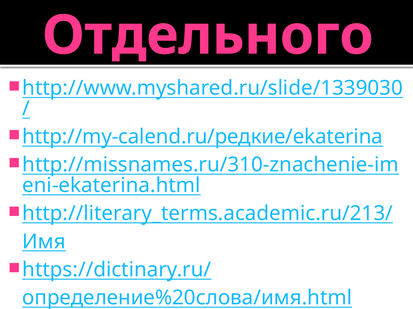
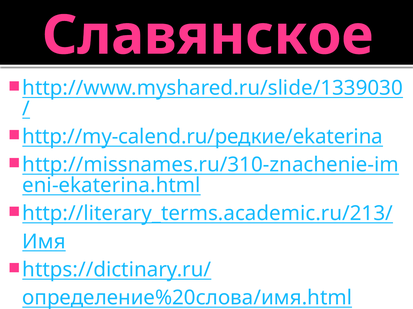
Отдельного: Отдельного -> Славянское
